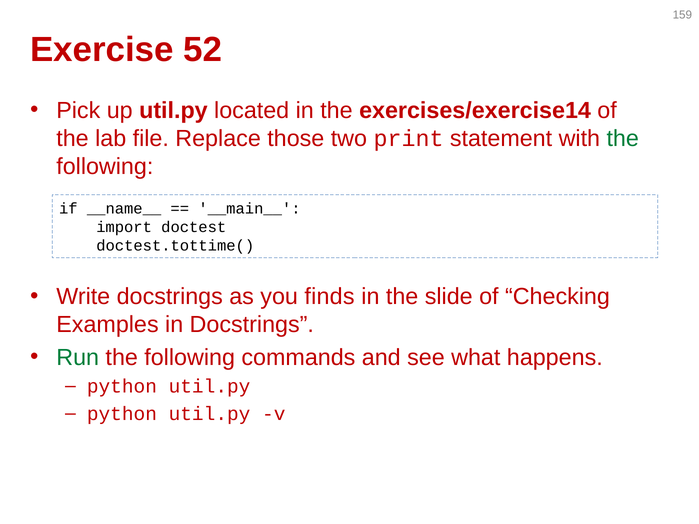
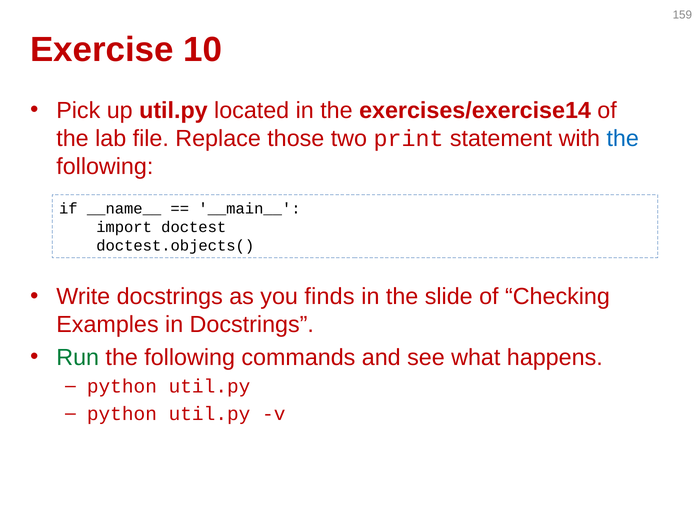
52: 52 -> 10
the at (623, 139) colour: green -> blue
doctest.tottime(: doctest.tottime( -> doctest.objects(
